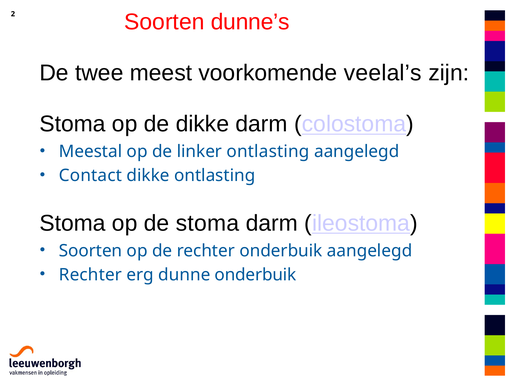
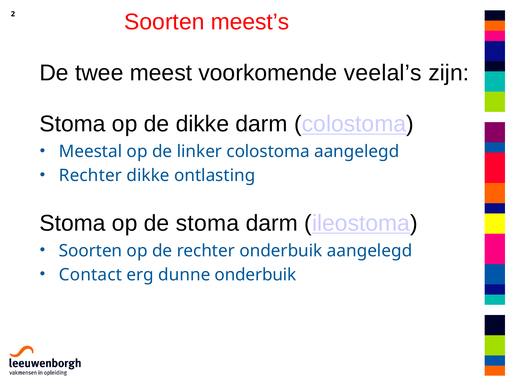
dunne’s: dunne’s -> meest’s
linker ontlasting: ontlasting -> colostoma
Contact at (90, 176): Contact -> Rechter
Rechter at (90, 275): Rechter -> Contact
